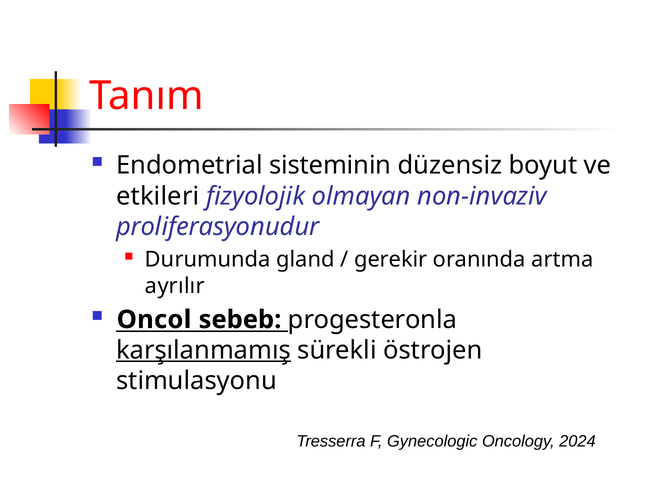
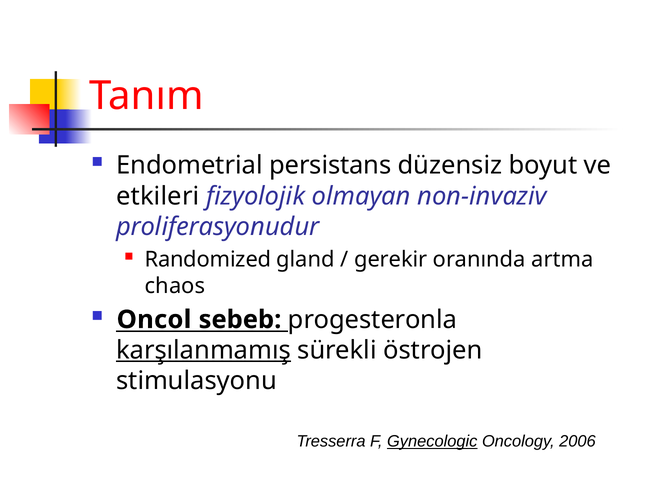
sisteminin: sisteminin -> persistans
Durumunda: Durumunda -> Randomized
ayrılır: ayrılır -> chaos
Gynecologic underline: none -> present
2024: 2024 -> 2006
